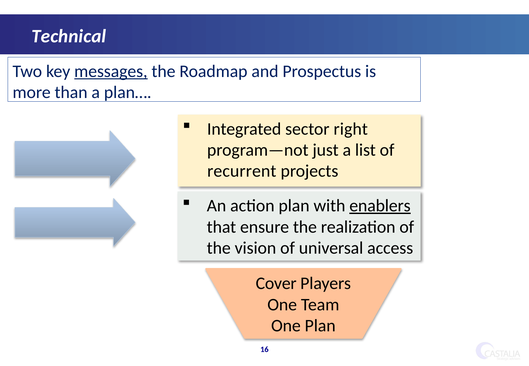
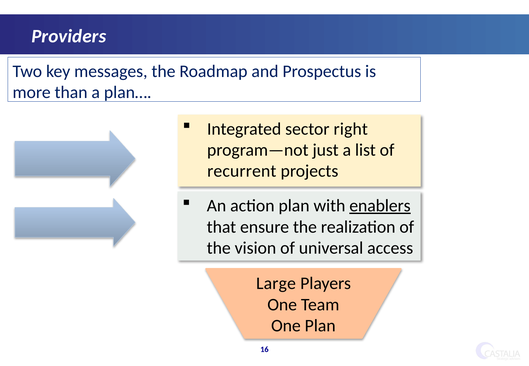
Technical: Technical -> Providers
messages underline: present -> none
Cover: Cover -> Large
